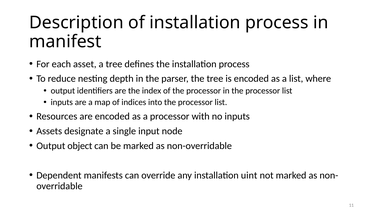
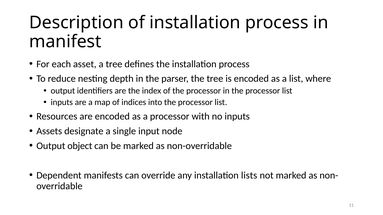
uint: uint -> lists
